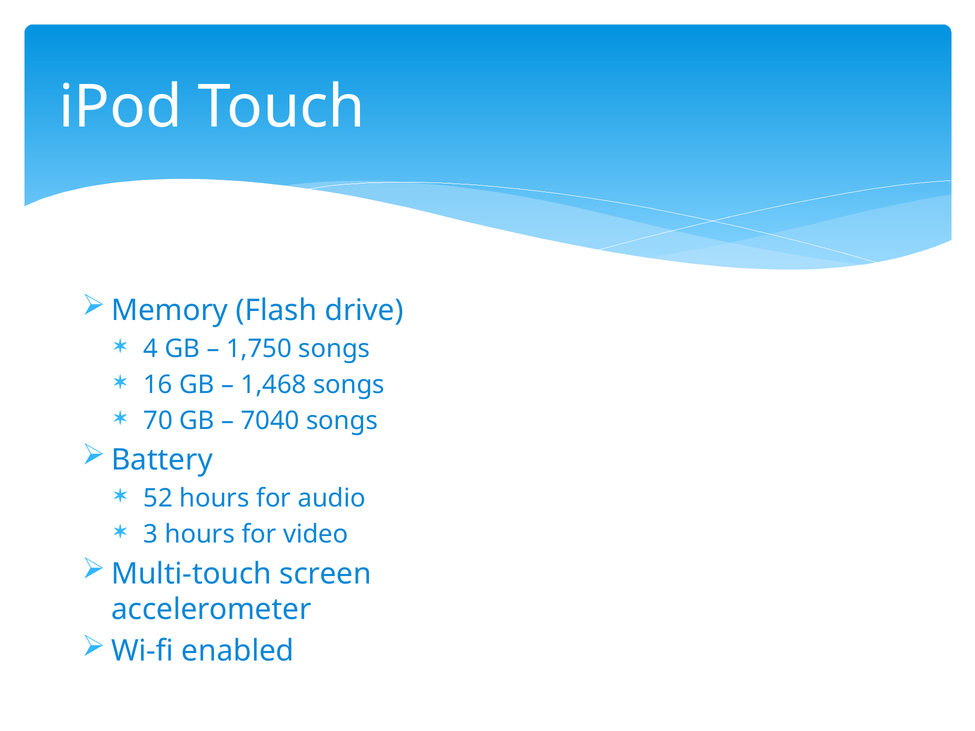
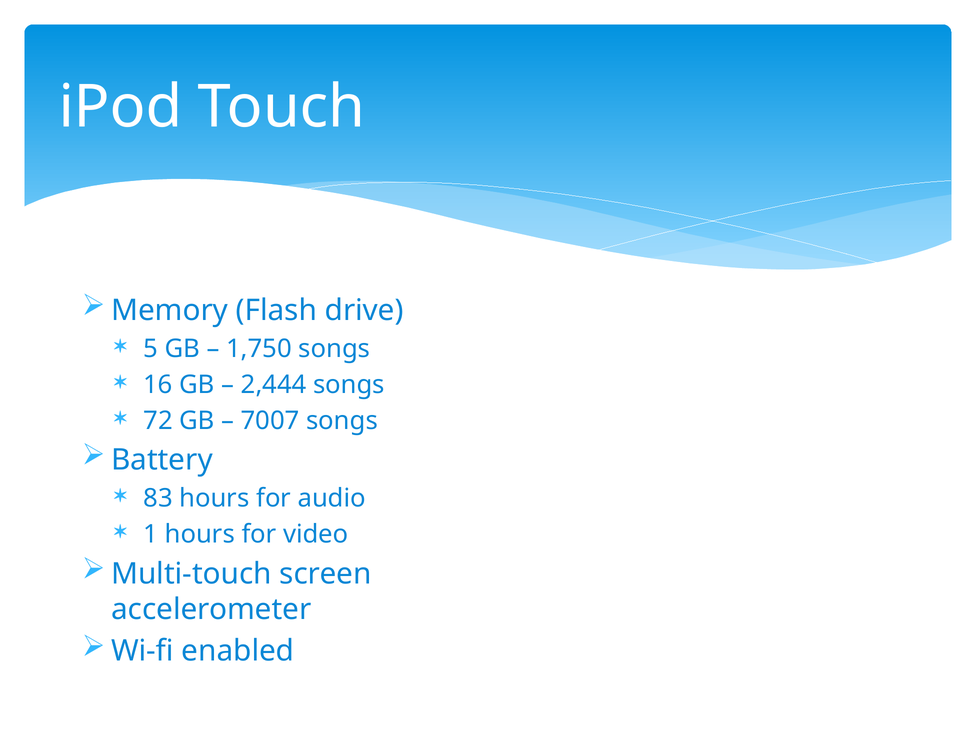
4: 4 -> 5
1,468: 1,468 -> 2,444
70: 70 -> 72
7040: 7040 -> 7007
52: 52 -> 83
3: 3 -> 1
